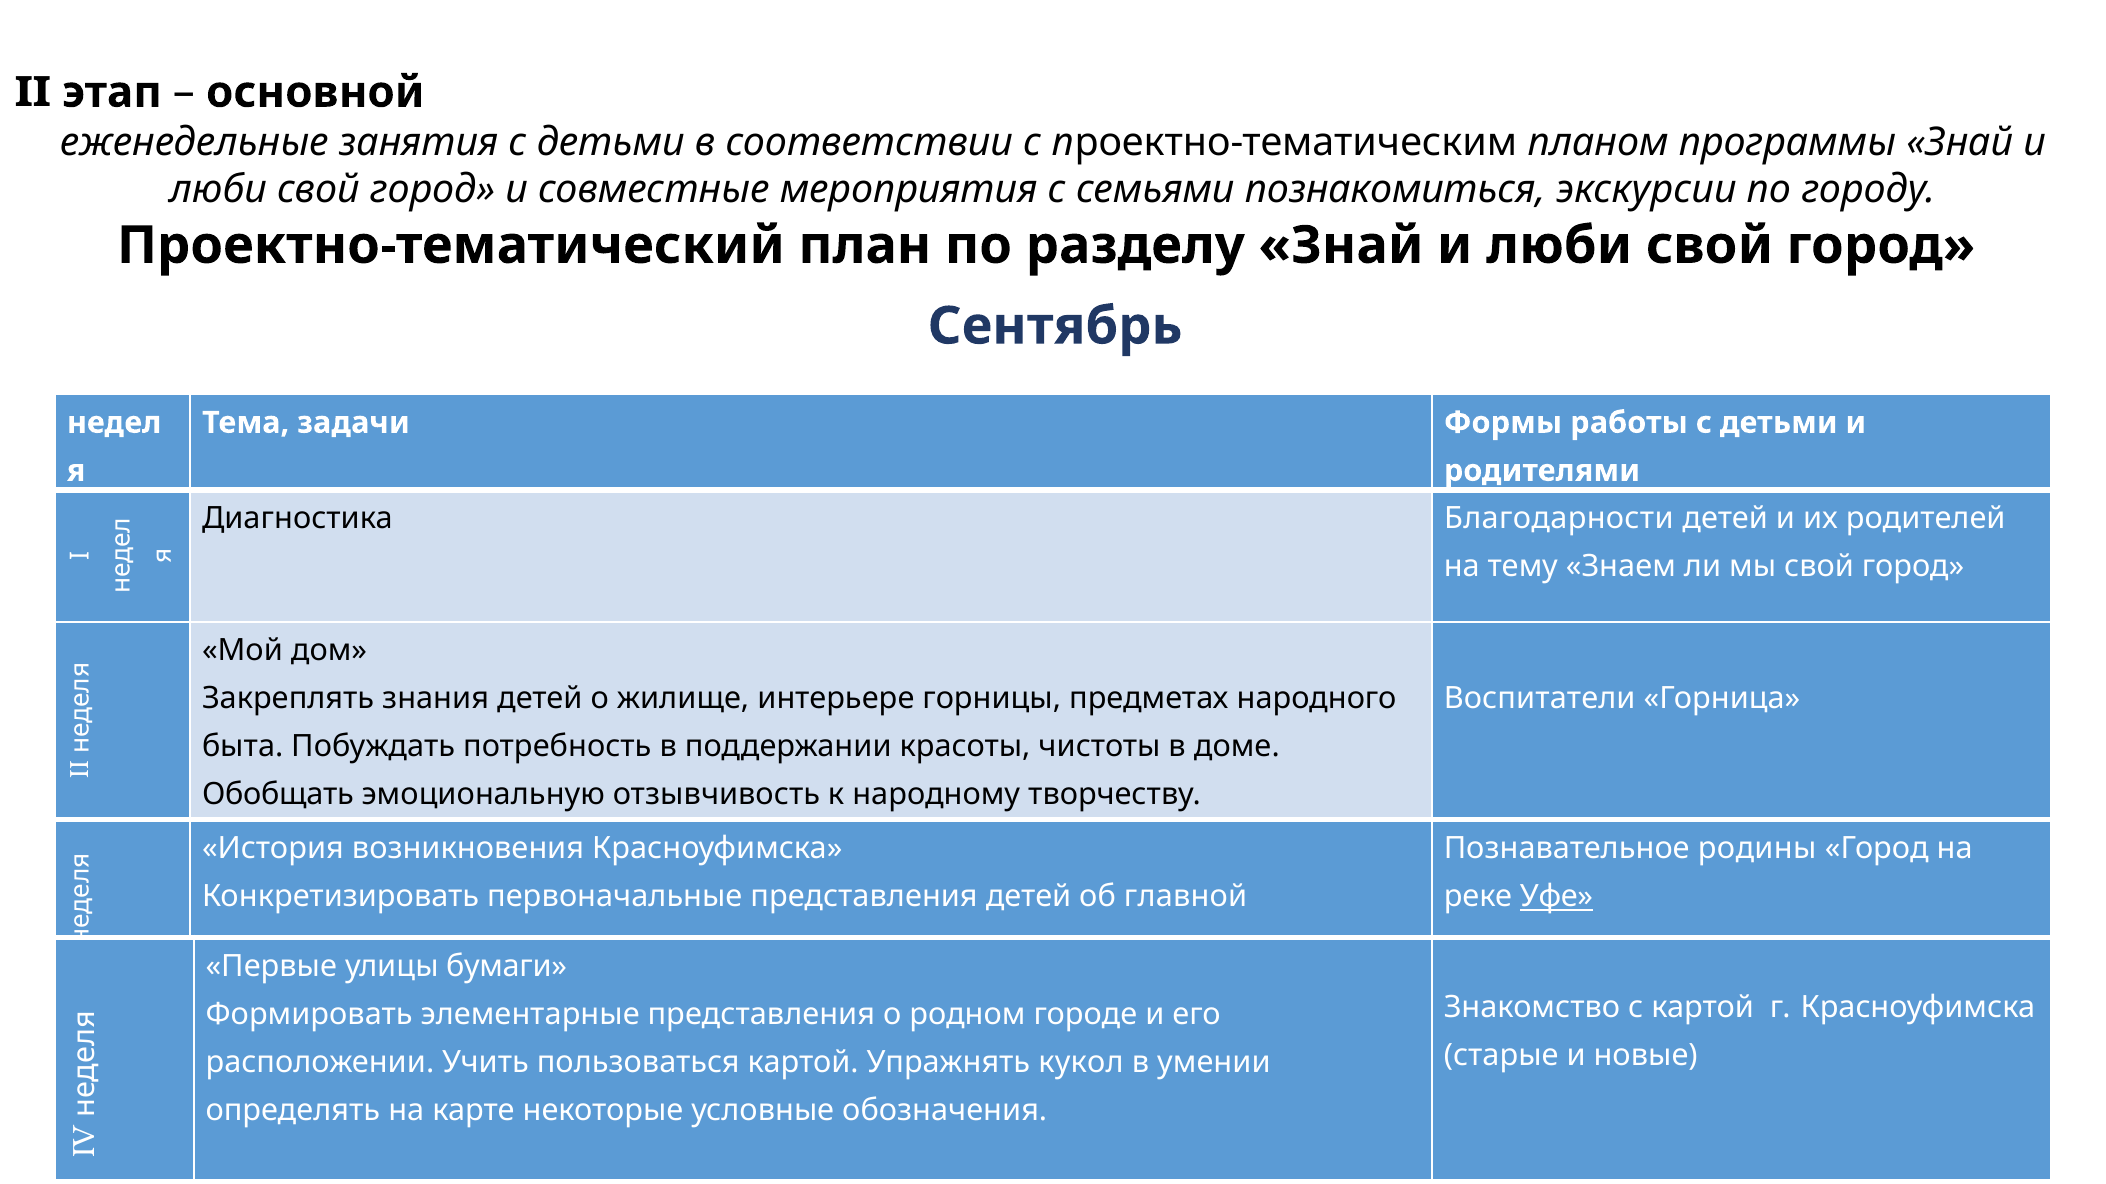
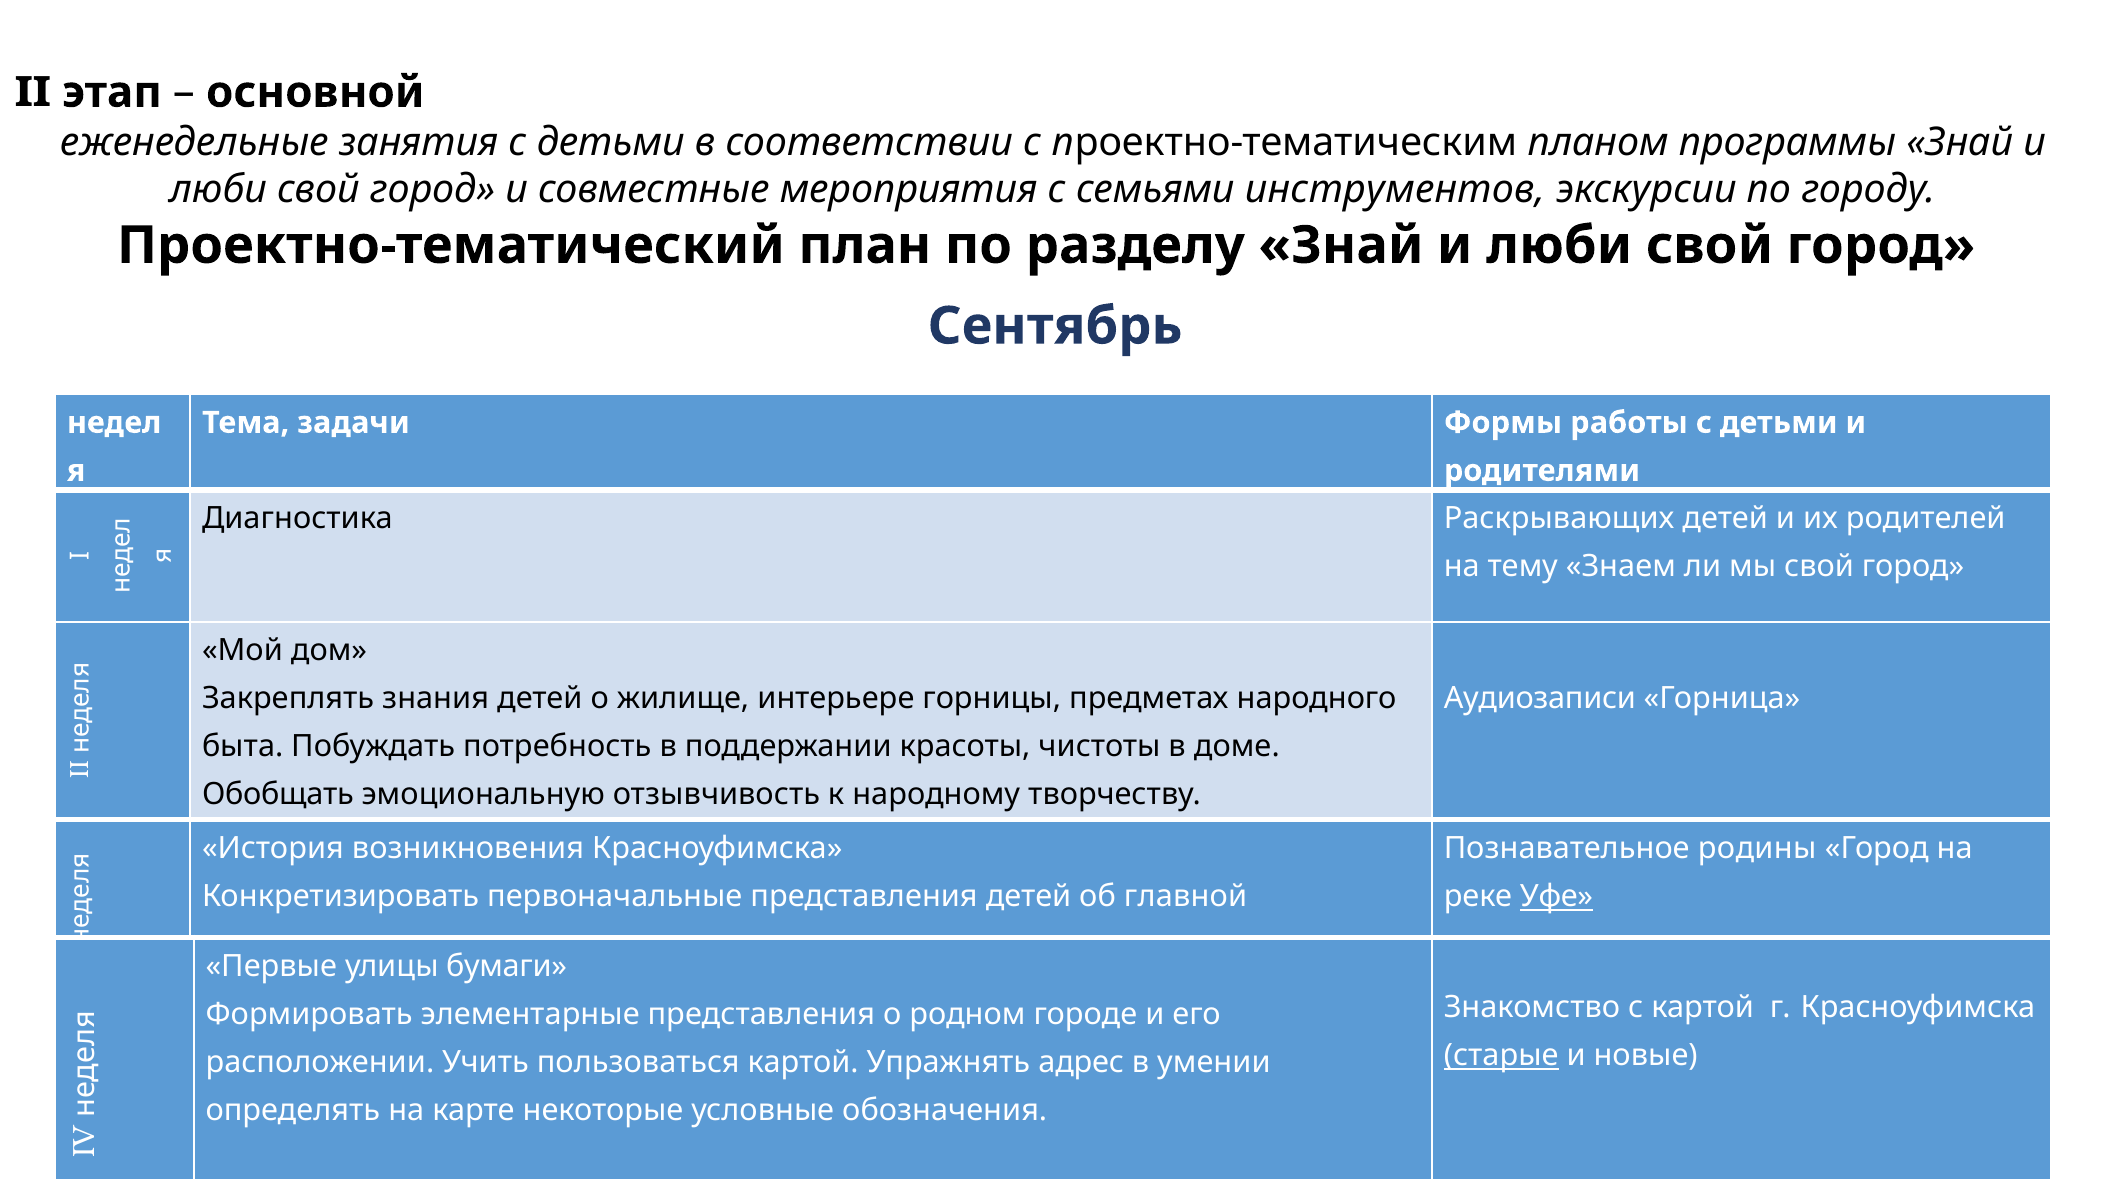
познакомиться: познакомиться -> инструментов
Благодарности: Благодарности -> Раскрывающих
Воспитатели: Воспитатели -> Аудиозаписи
старые underline: none -> present
кукол: кукол -> адрес
